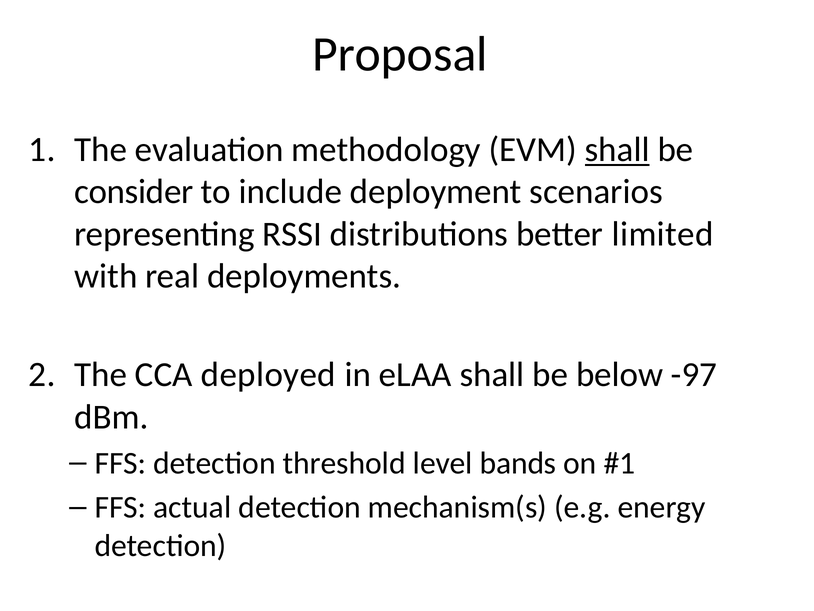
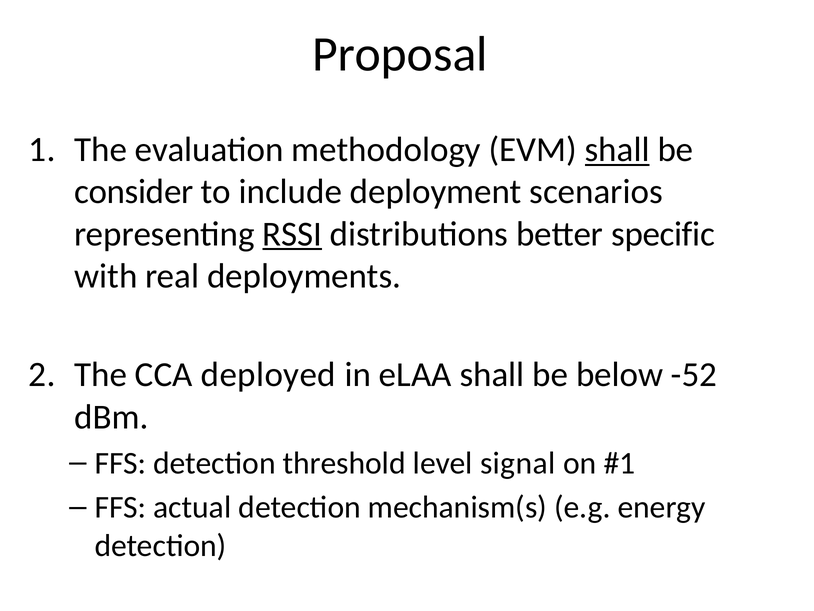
RSSI underline: none -> present
limited: limited -> specific
-97: -97 -> -52
bands: bands -> signal
